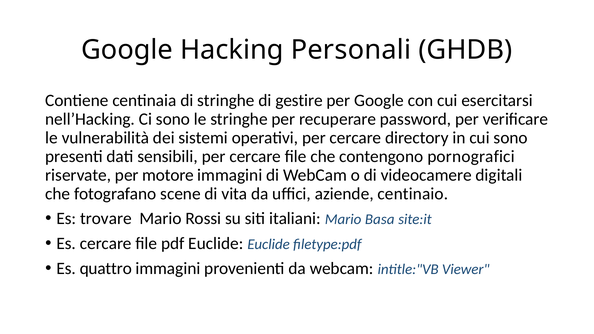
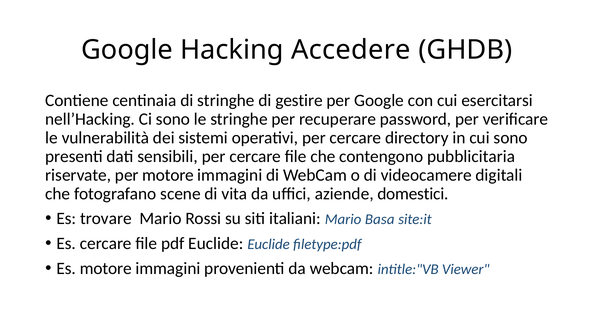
Personali: Personali -> Accedere
pornografici: pornografici -> pubblicitaria
centinaio: centinaio -> domestici
Es quattro: quattro -> motore
